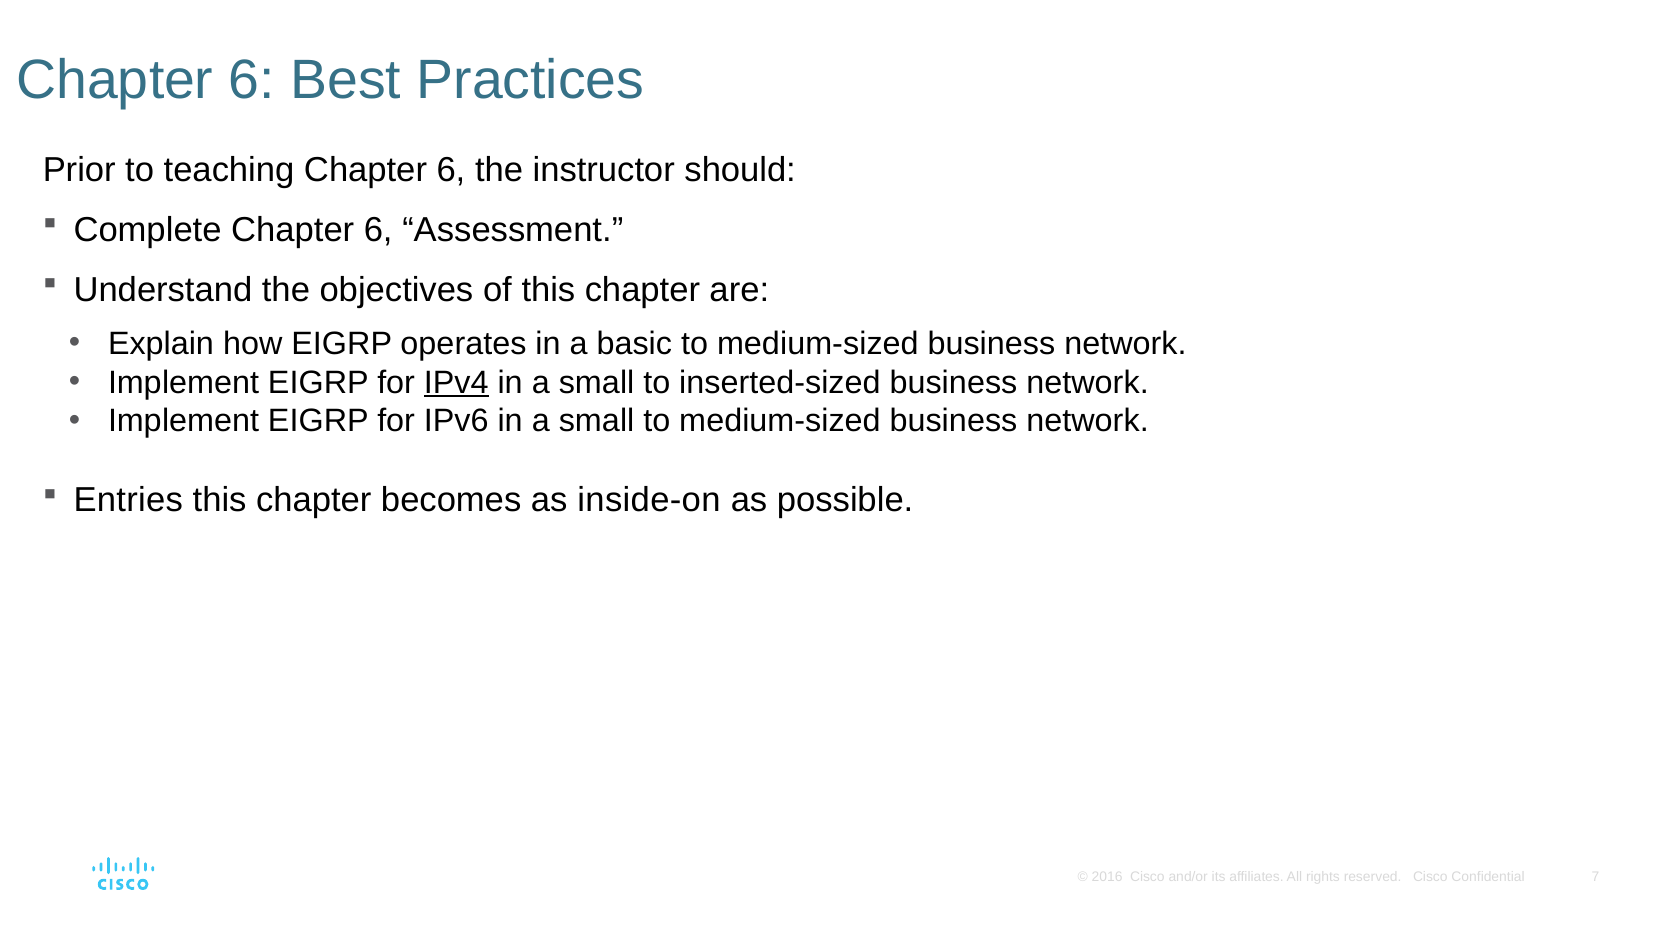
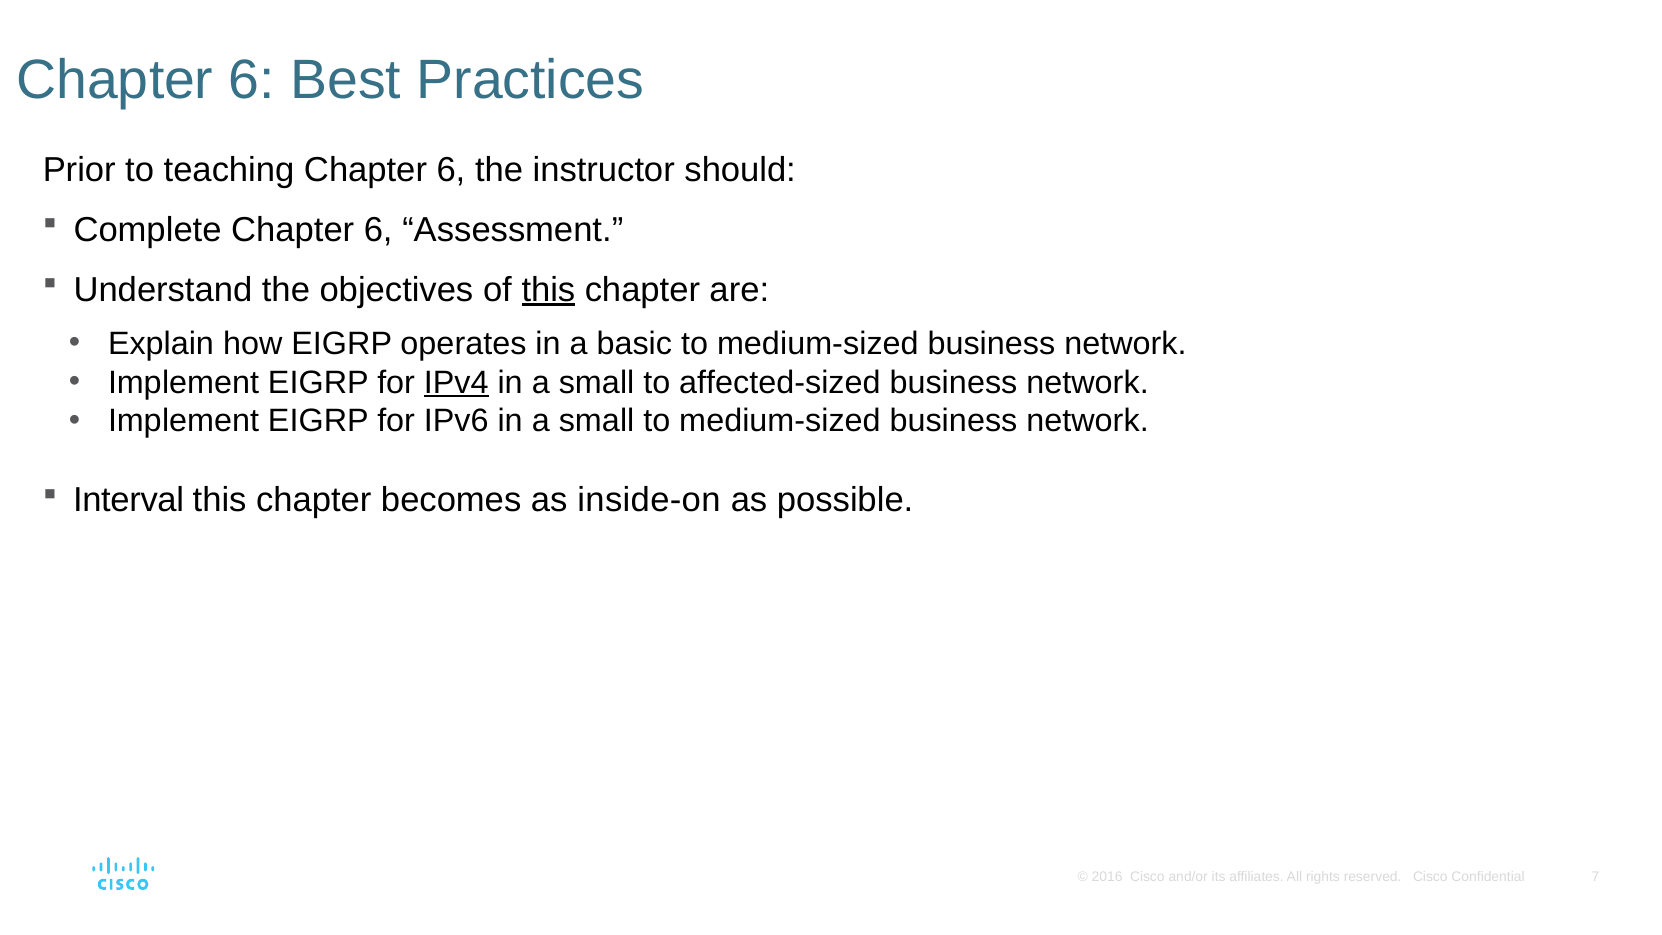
this at (548, 290) underline: none -> present
inserted-sized: inserted-sized -> affected-sized
Entries: Entries -> Interval
